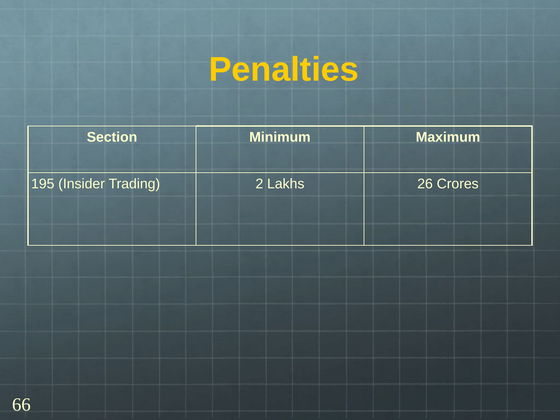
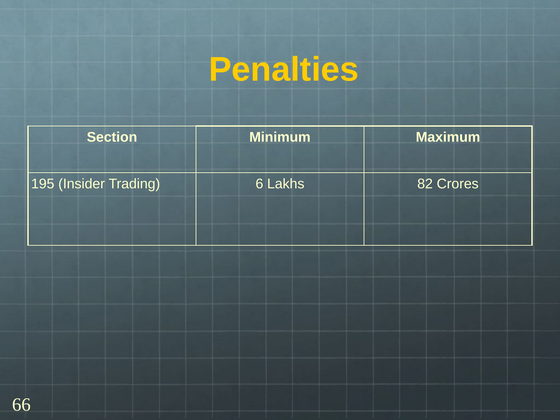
2: 2 -> 6
26: 26 -> 82
